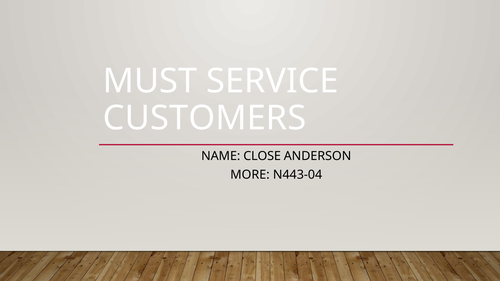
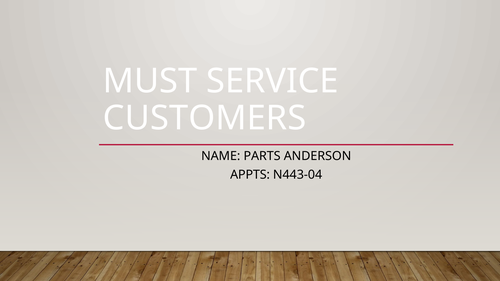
CLOSE: CLOSE -> PARTS
MORE: MORE -> APPTS
